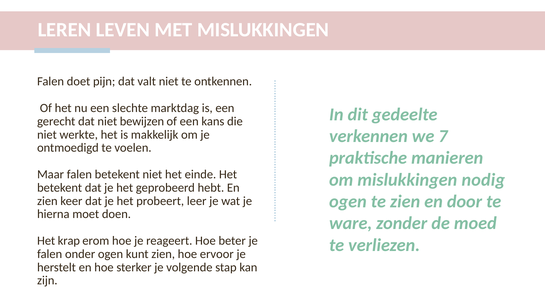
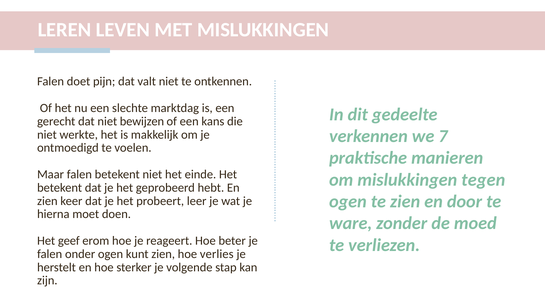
nodig: nodig -> tegen
krap: krap -> geef
ervoor: ervoor -> verlies
